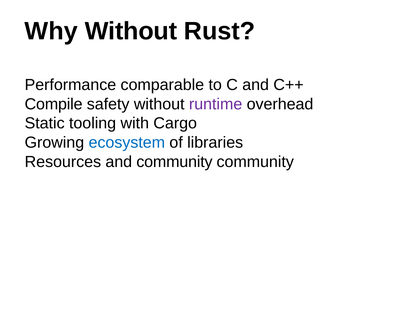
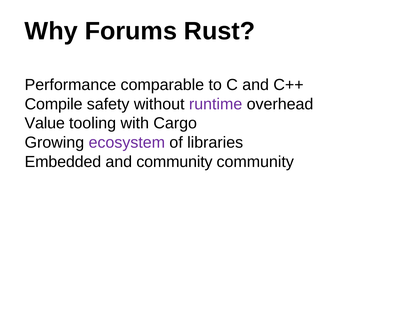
Why Without: Without -> Forums
Static: Static -> Value
ecosystem colour: blue -> purple
Resources: Resources -> Embedded
